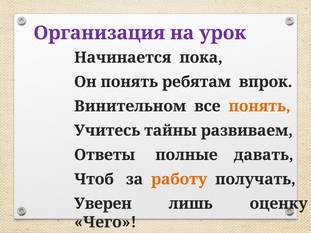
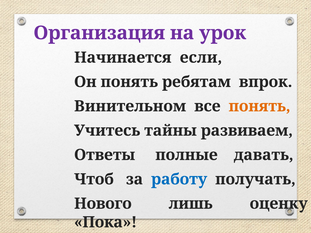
пока: пока -> если
работу colour: orange -> blue
Уверен: Уверен -> Нового
Чего: Чего -> Пока
